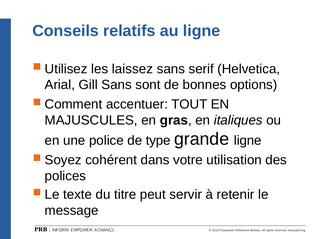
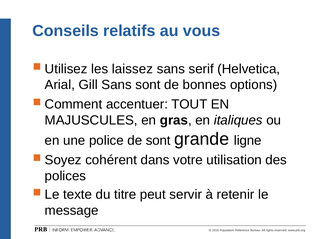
au ligne: ligne -> vous
de type: type -> sont
